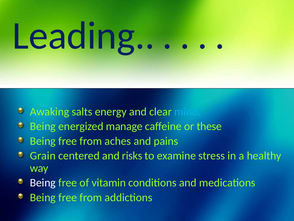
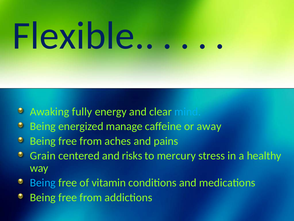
Leading: Leading -> Flexible
salts: salts -> fully
these: these -> away
examine: examine -> mercury
Being at (43, 182) colour: white -> light blue
